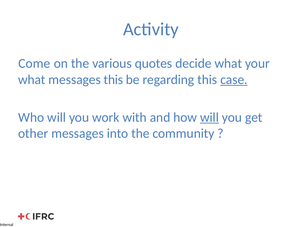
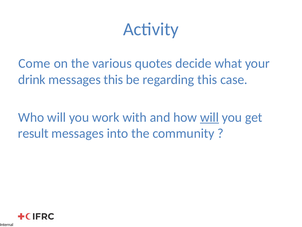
what at (32, 79): what -> drink
case underline: present -> none
other: other -> result
